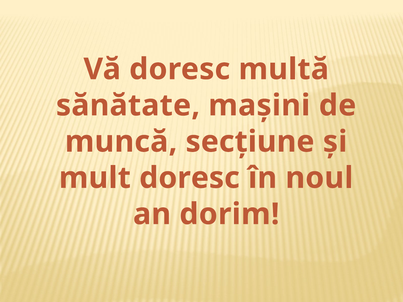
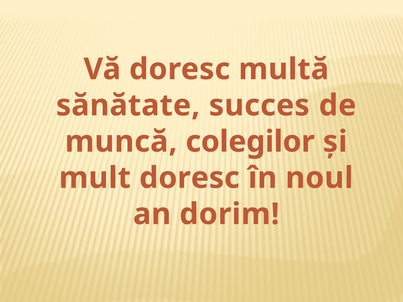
mașini: mașini -> succes
secțiune: secțiune -> colegilor
